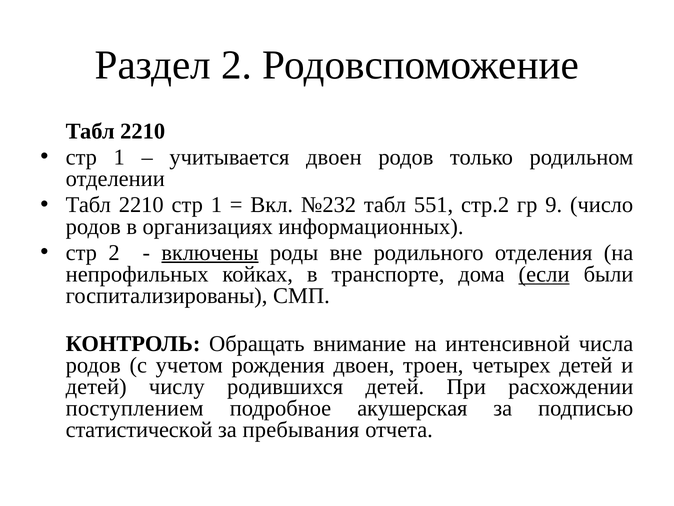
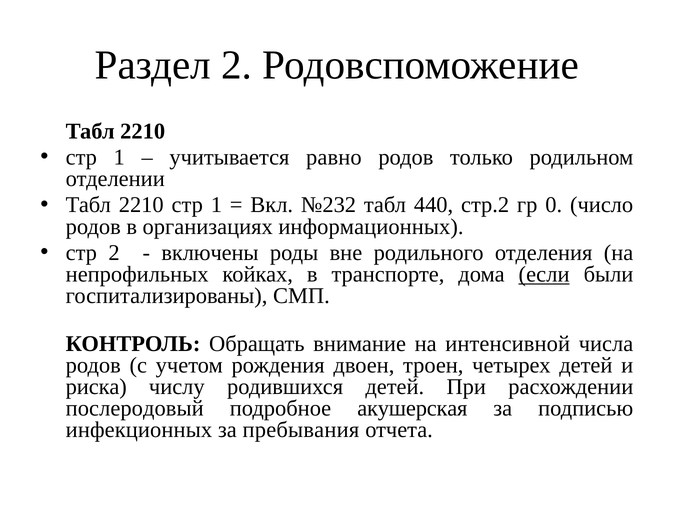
учитывается двоен: двоен -> равно
551: 551 -> 440
9: 9 -> 0
включены underline: present -> none
детей at (96, 386): детей -> риска
поступлением: поступлением -> послеродовый
статистической: статистической -> инфекционных
